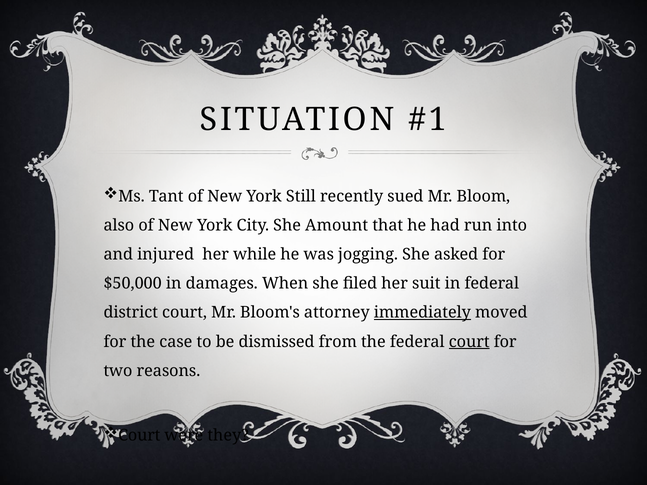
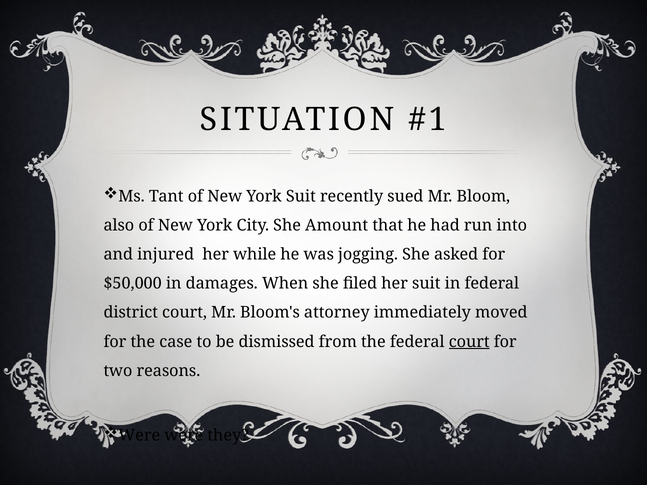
York Still: Still -> Suit
immediately underline: present -> none
Court at (139, 436): Court -> Were
